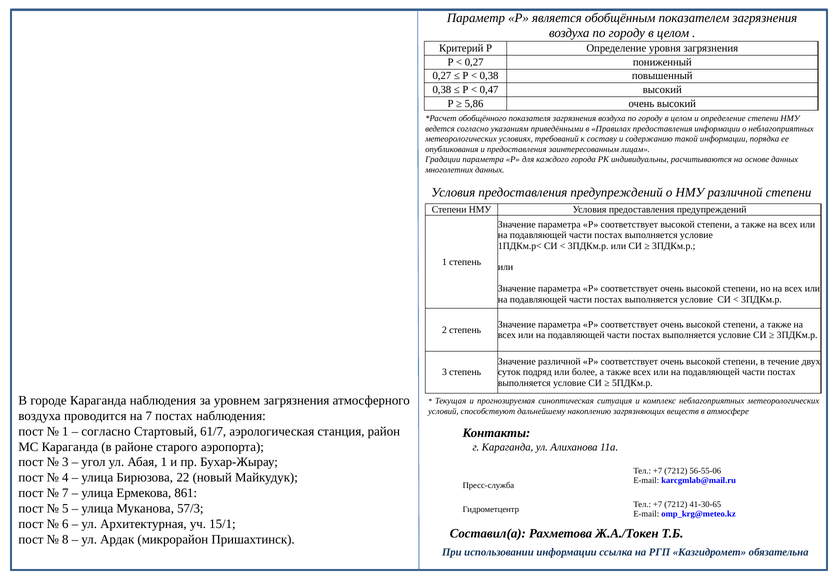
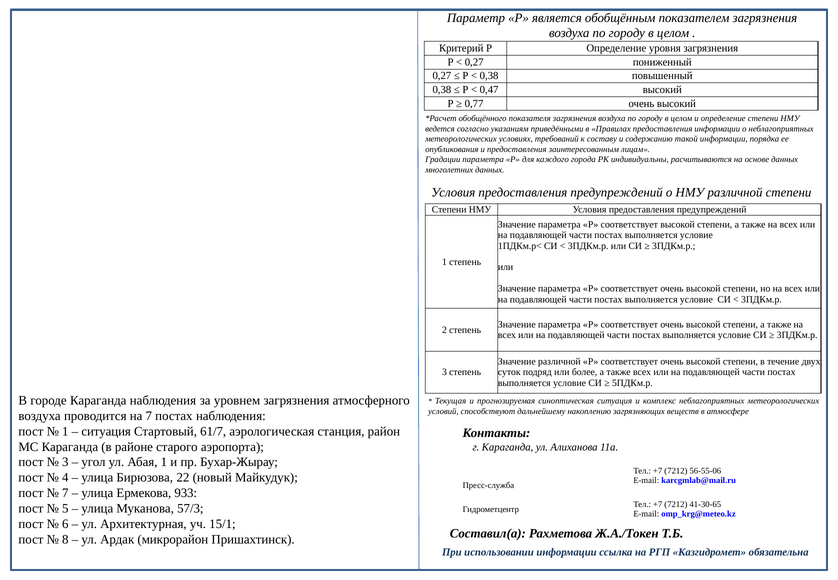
5,86: 5,86 -> 0,77
согласно at (106, 431): согласно -> ситуация
861: 861 -> 933
